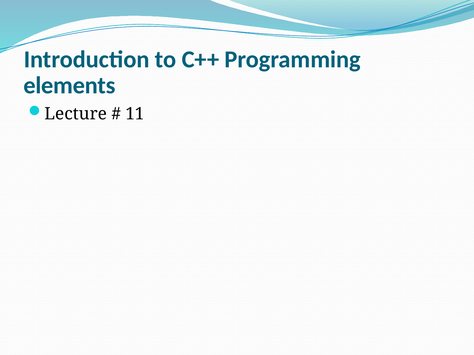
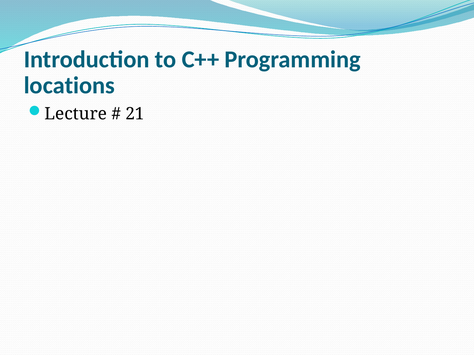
elements: elements -> locations
11: 11 -> 21
